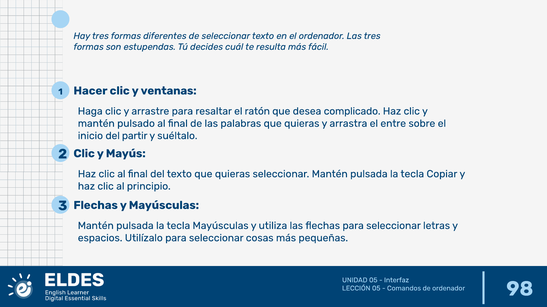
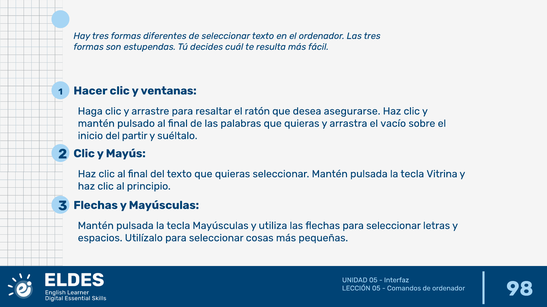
complicado: complicado -> asegurarse
entre: entre -> vacío
Copiar: Copiar -> Vitrina
